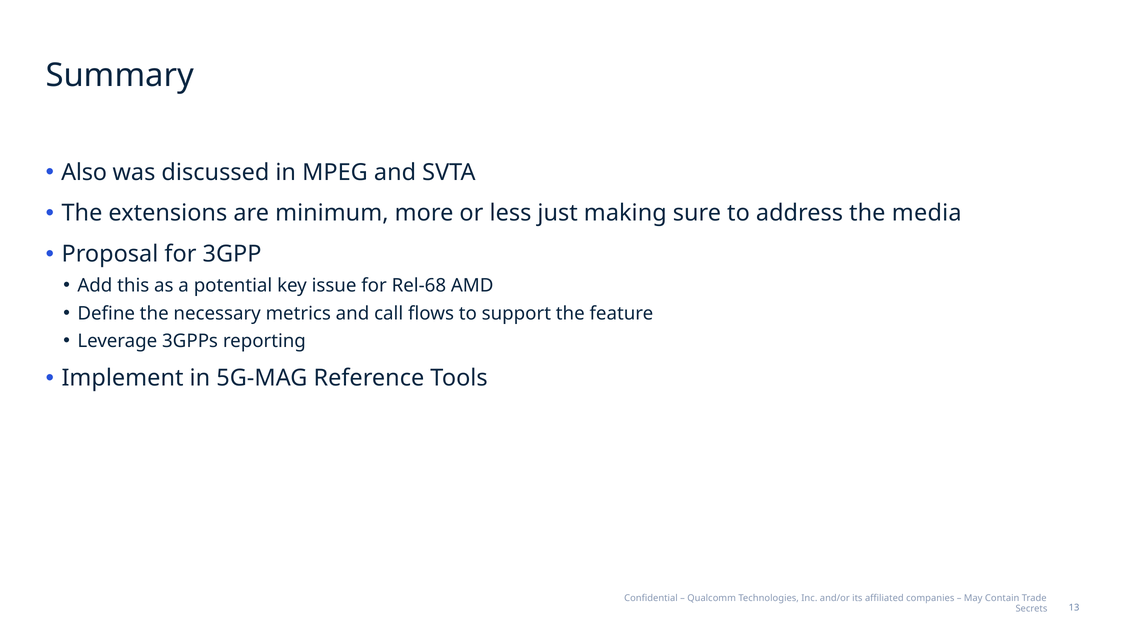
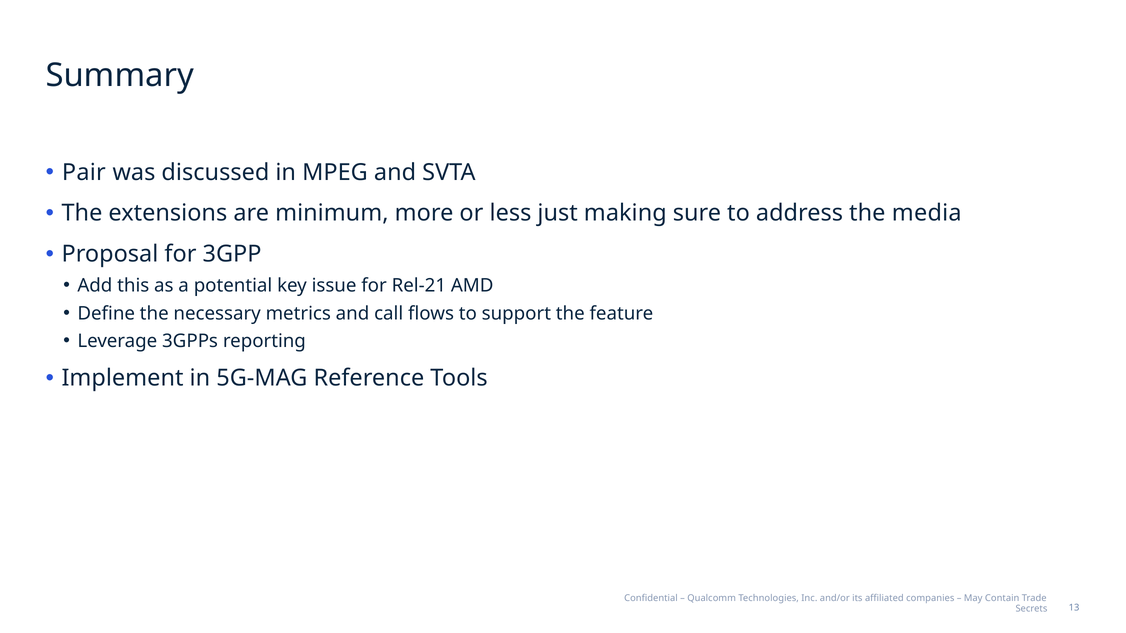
Also: Also -> Pair
Rel-68: Rel-68 -> Rel-21
